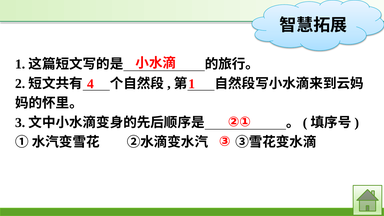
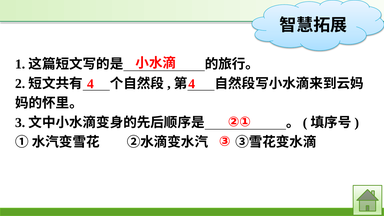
4 1: 1 -> 4
